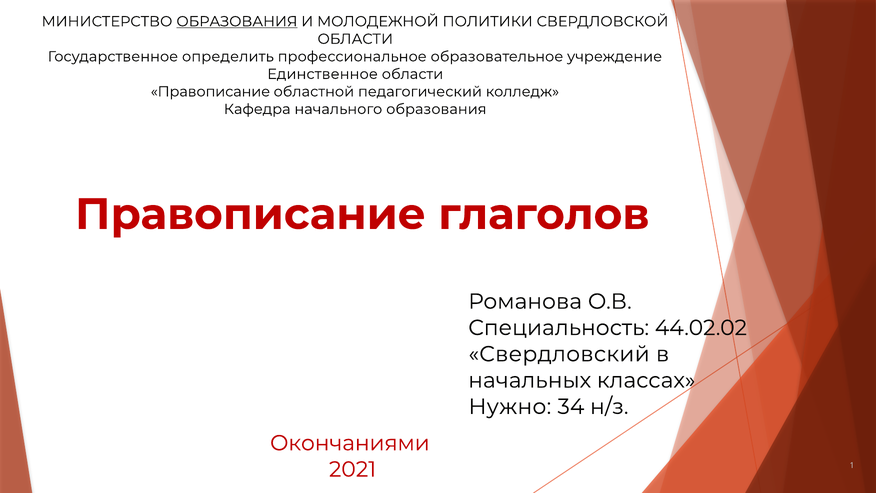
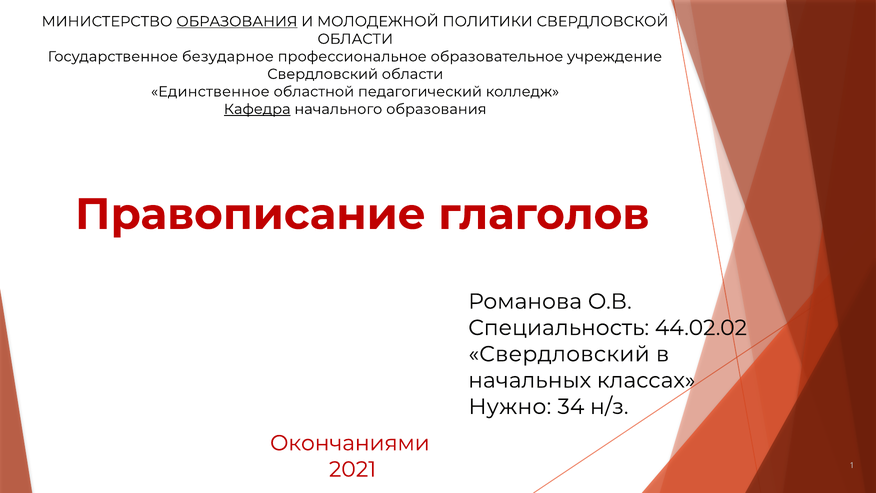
определить: определить -> безударное
Единственное at (323, 74): Единственное -> Свердловский
Правописание at (210, 92): Правописание -> Единственное
Кафедра underline: none -> present
